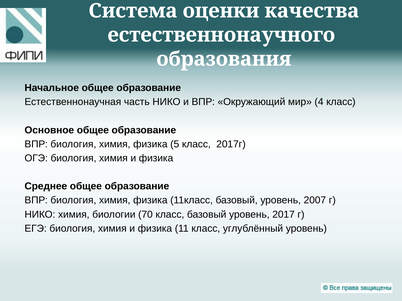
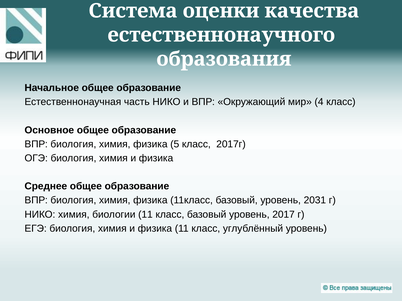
2007: 2007 -> 2031
биологии 70: 70 -> 11
